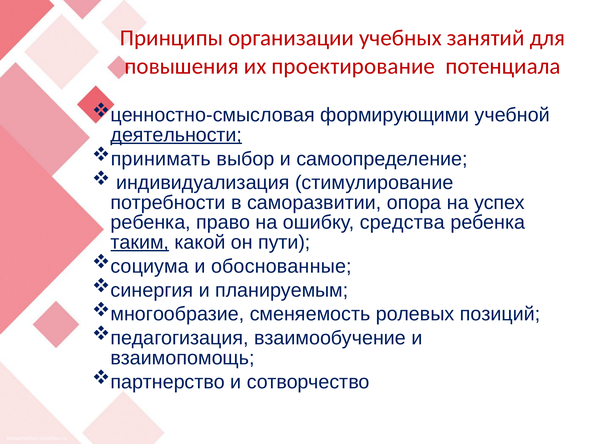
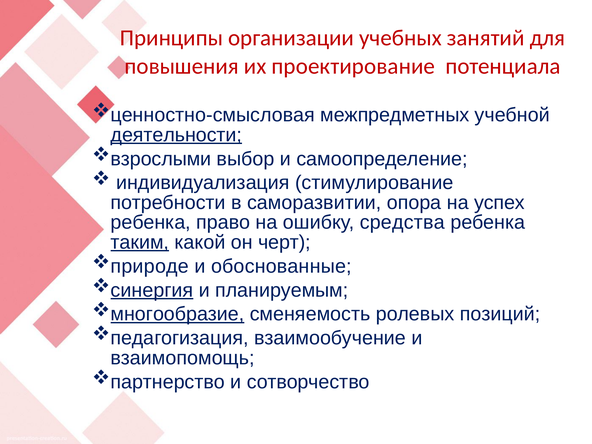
формирующими: формирующими -> межпредметных
принимать: принимать -> взрослыми
пути: пути -> черт
социума: социума -> природе
синергия underline: none -> present
многообразие underline: none -> present
